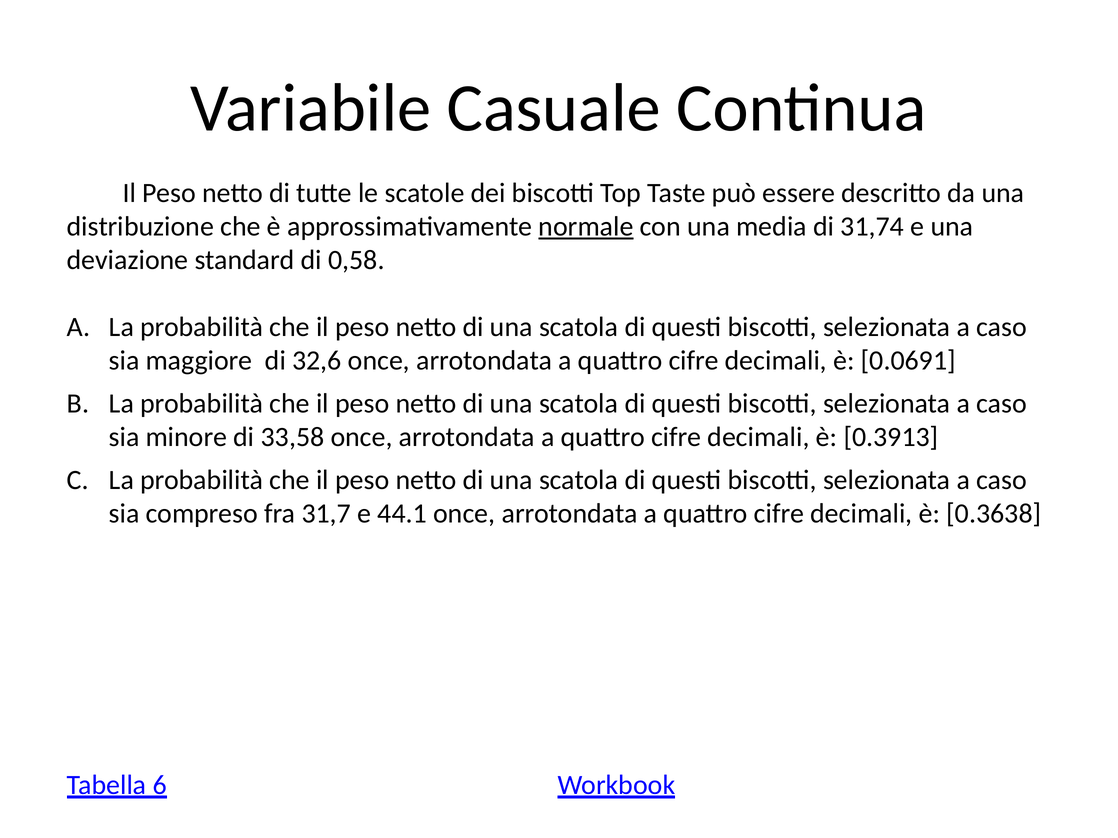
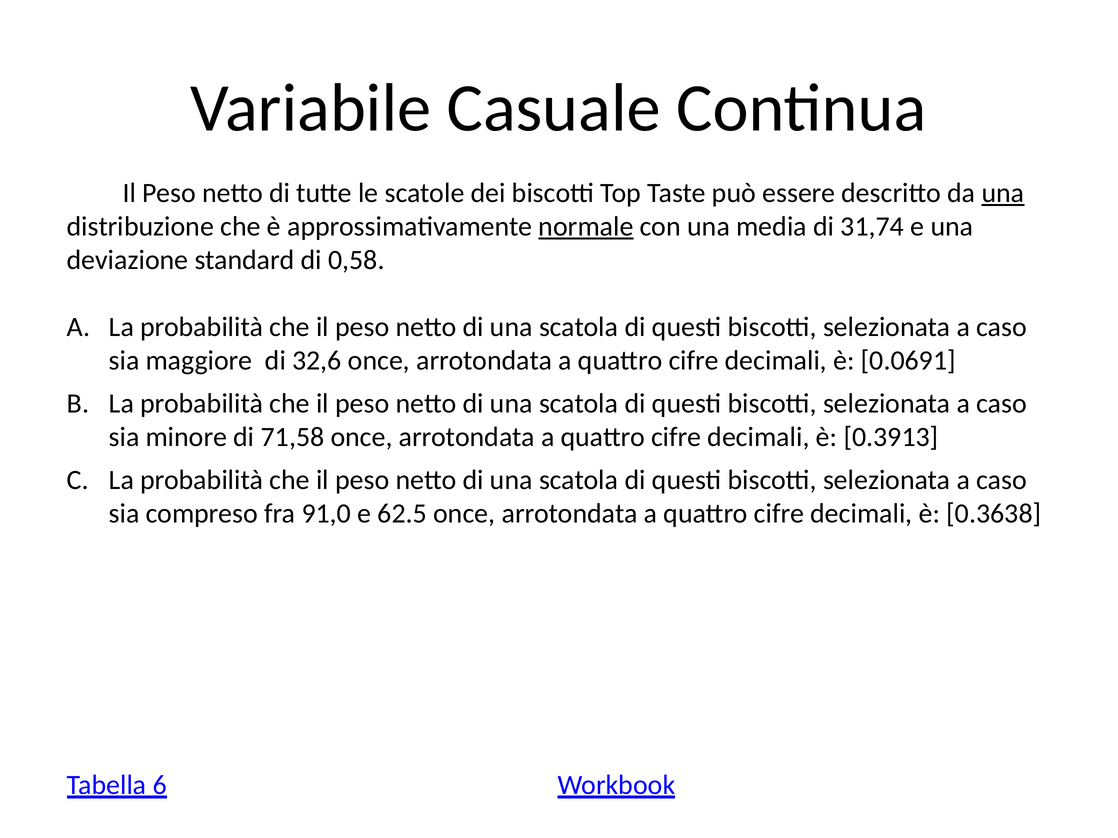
una at (1003, 193) underline: none -> present
33,58: 33,58 -> 71,58
31,7: 31,7 -> 91,0
44.1: 44.1 -> 62.5
